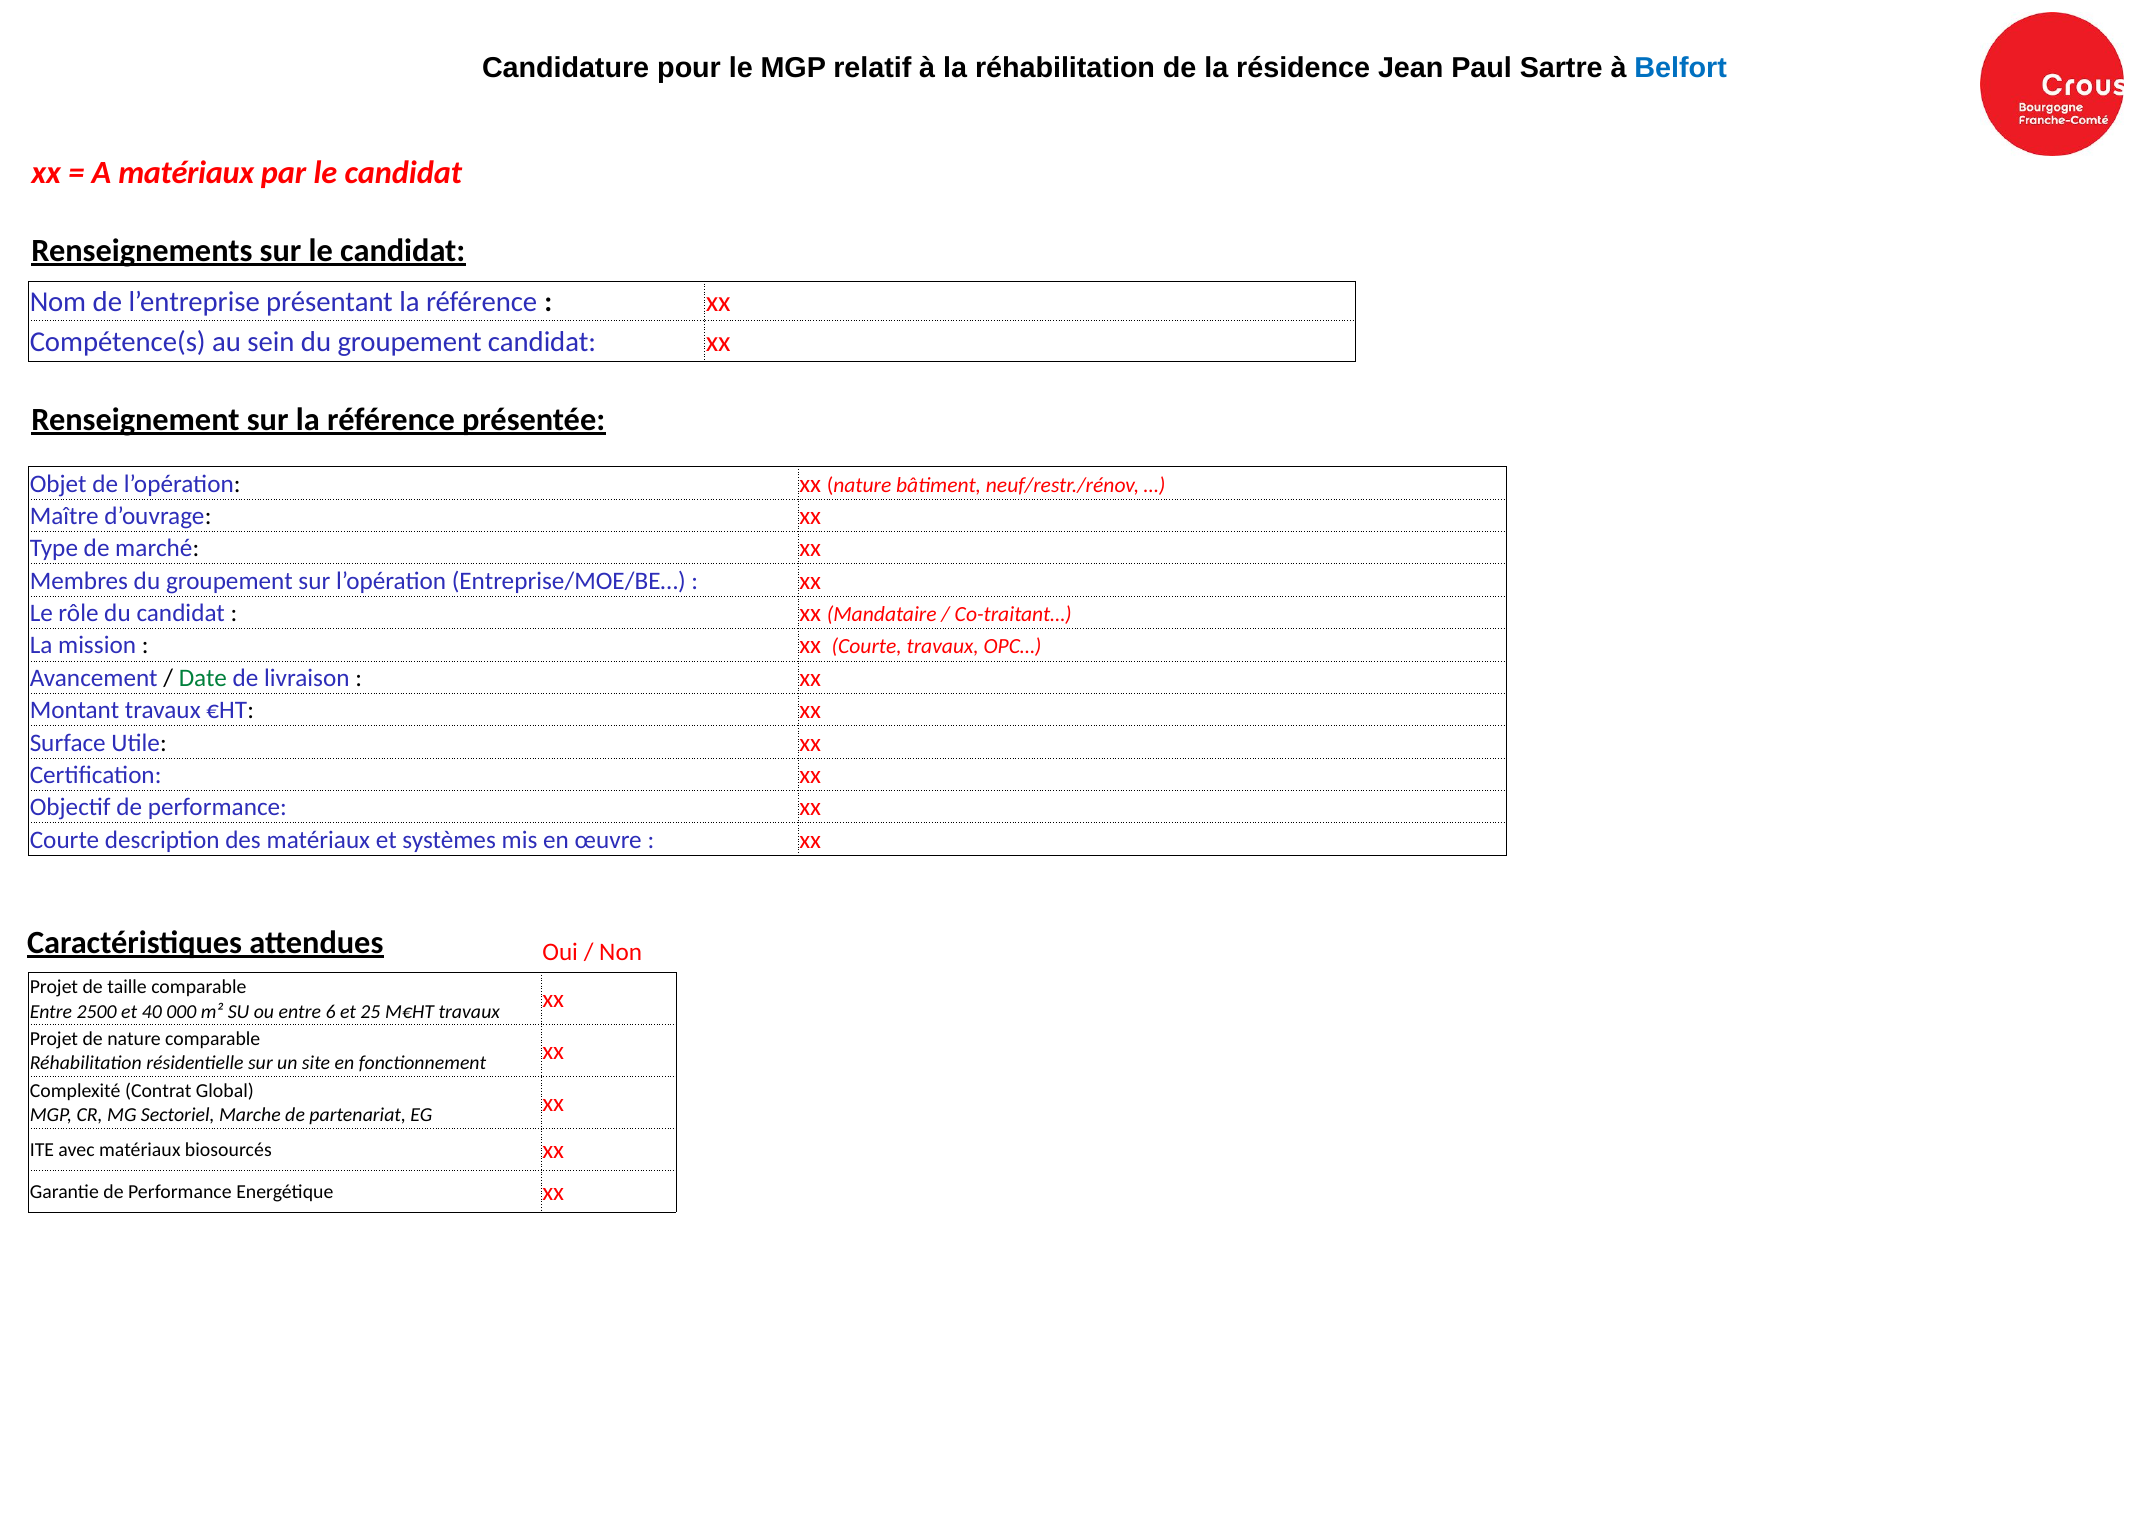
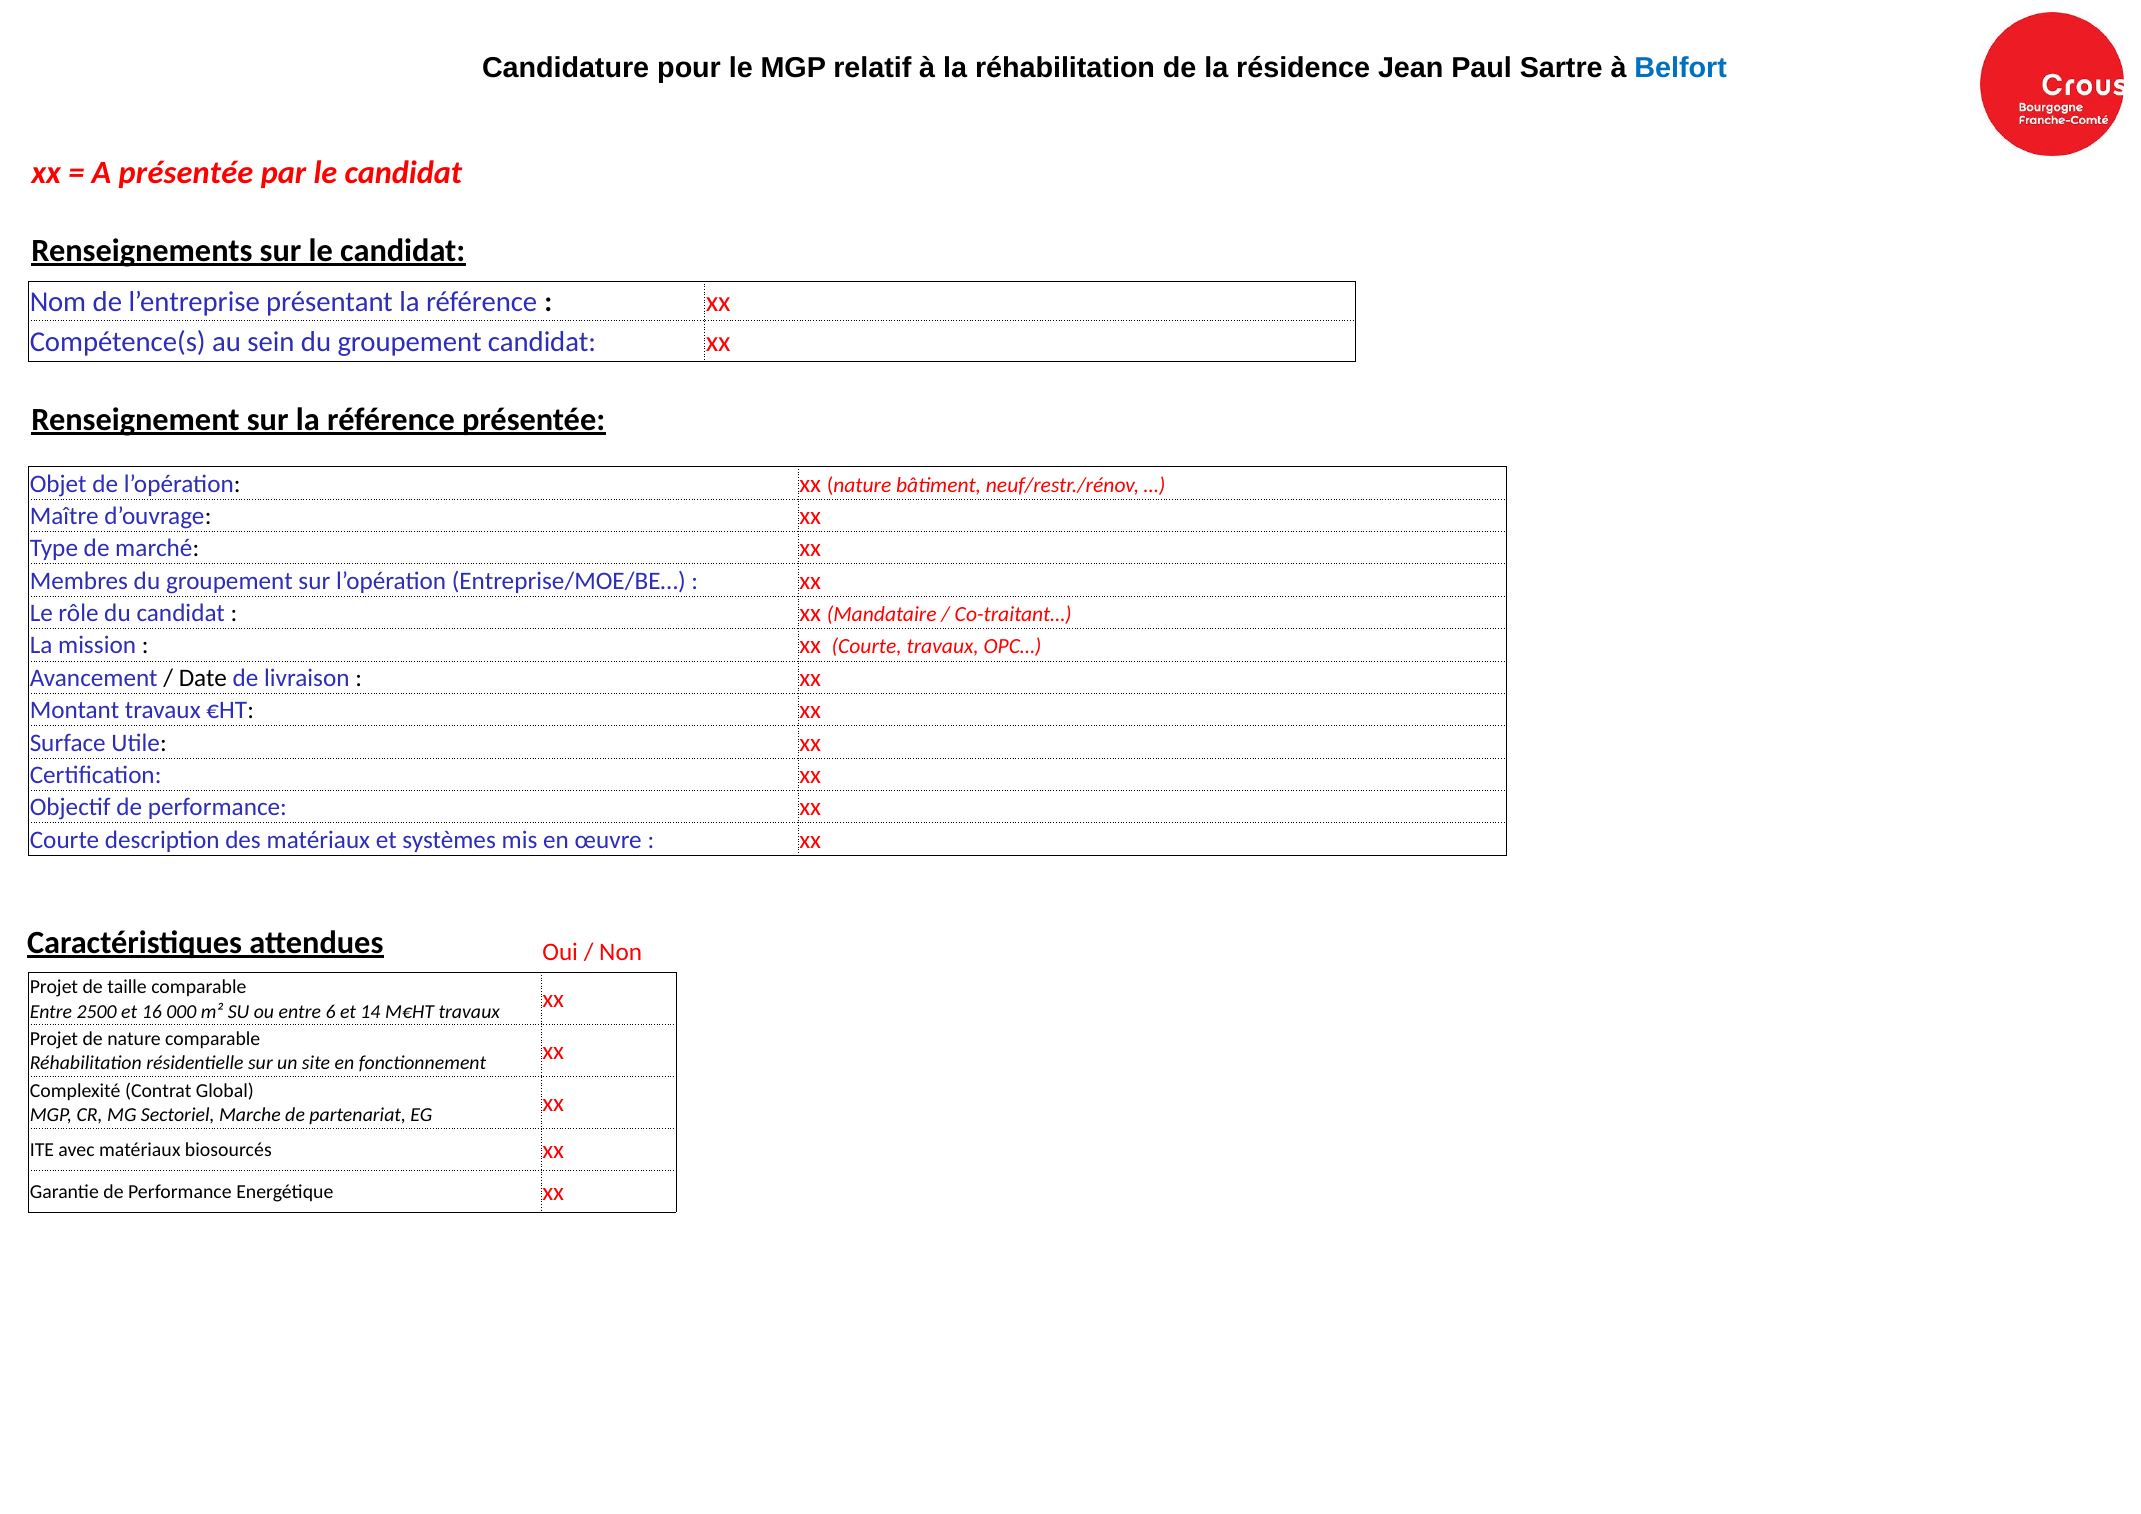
A matériaux: matériaux -> présentée
Date colour: green -> black
40: 40 -> 16
25: 25 -> 14
